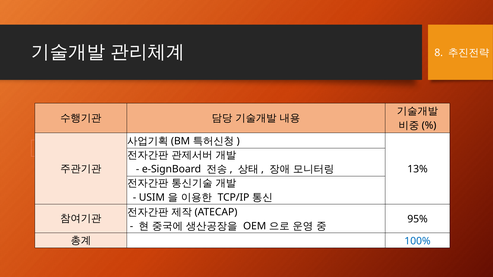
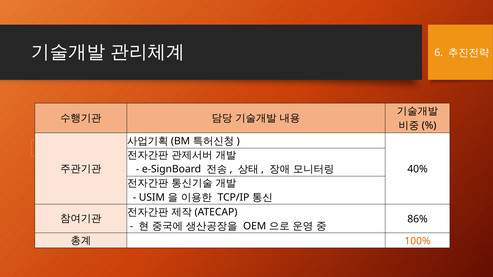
8: 8 -> 6
13%: 13% -> 40%
95%: 95% -> 86%
100% colour: blue -> orange
